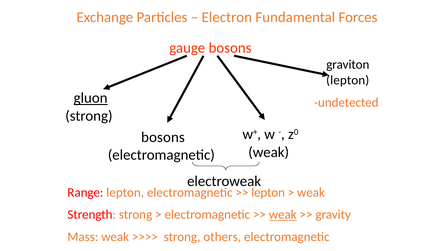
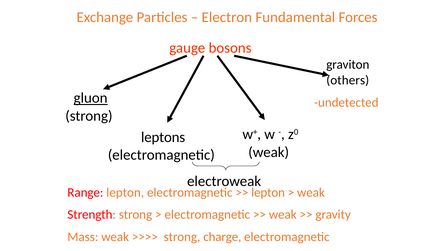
lepton at (348, 80): lepton -> others
bosons at (163, 137): bosons -> leptons
weak at (283, 215) underline: present -> none
others: others -> charge
